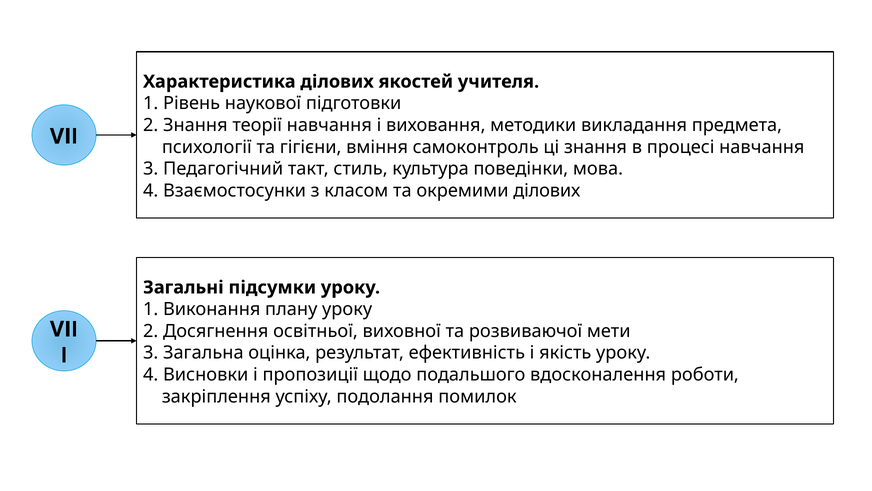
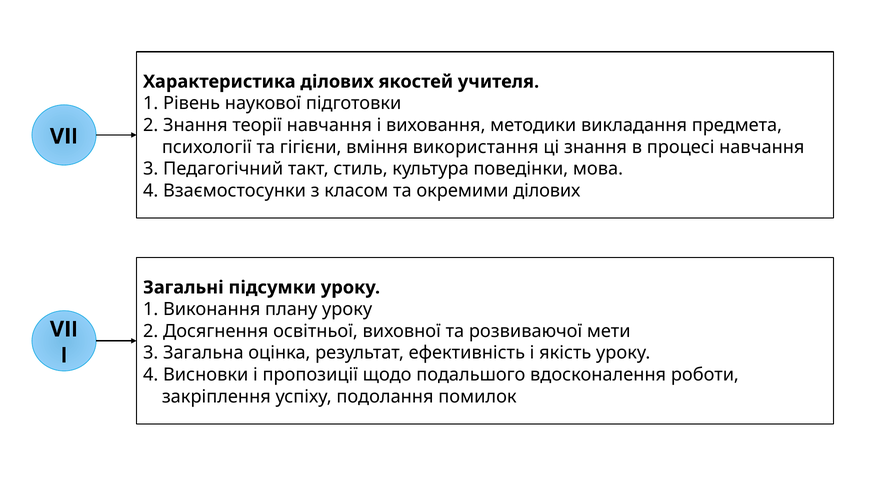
самоконтроль: самоконтроль -> використання
